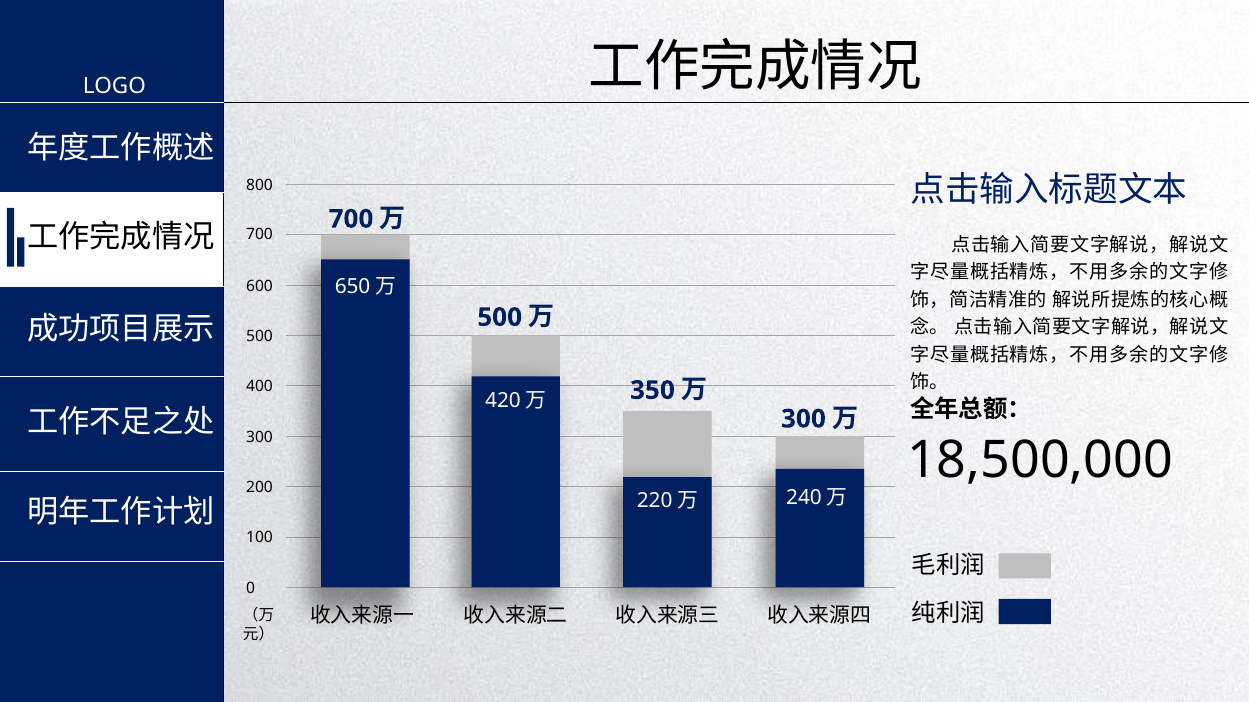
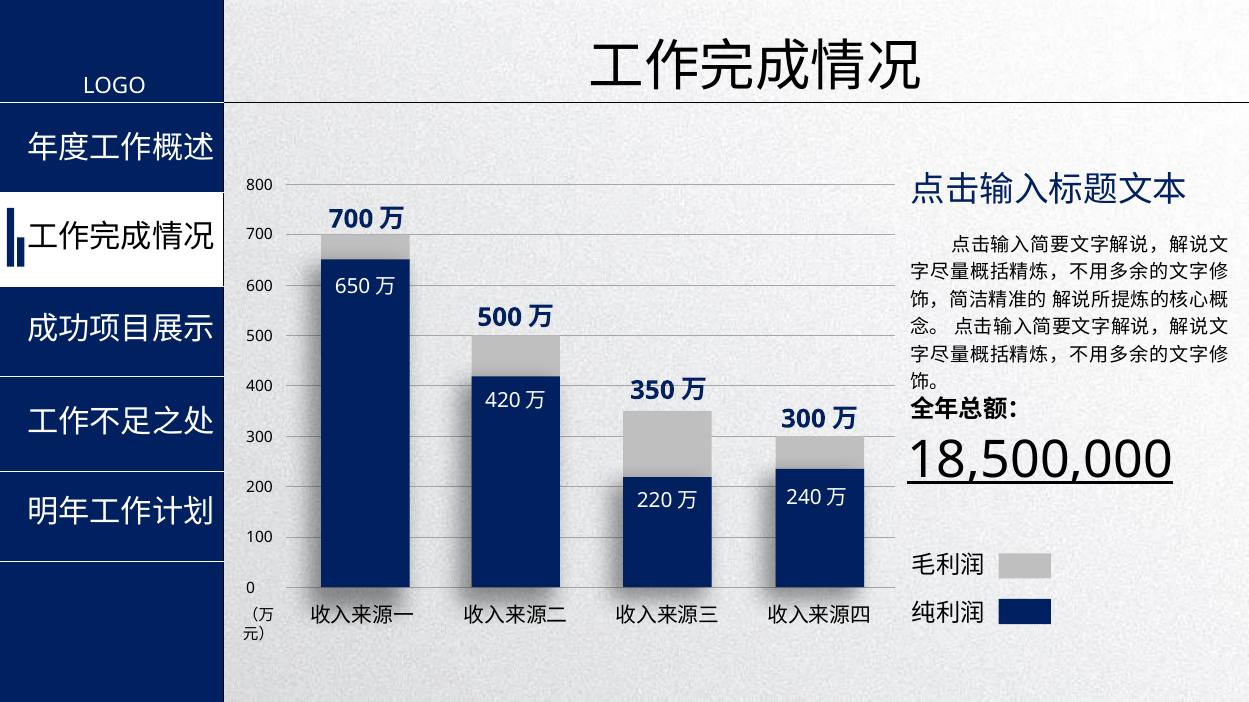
18,500,000 underline: none -> present
